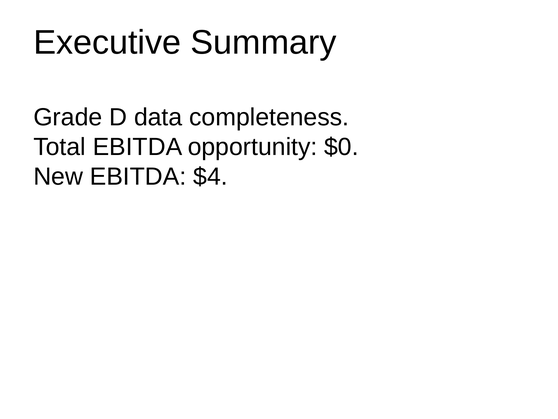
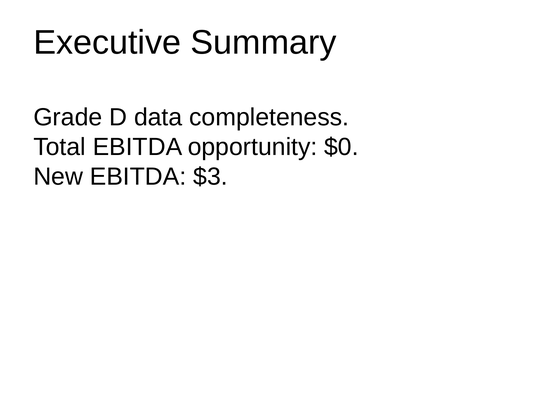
$4: $4 -> $3
